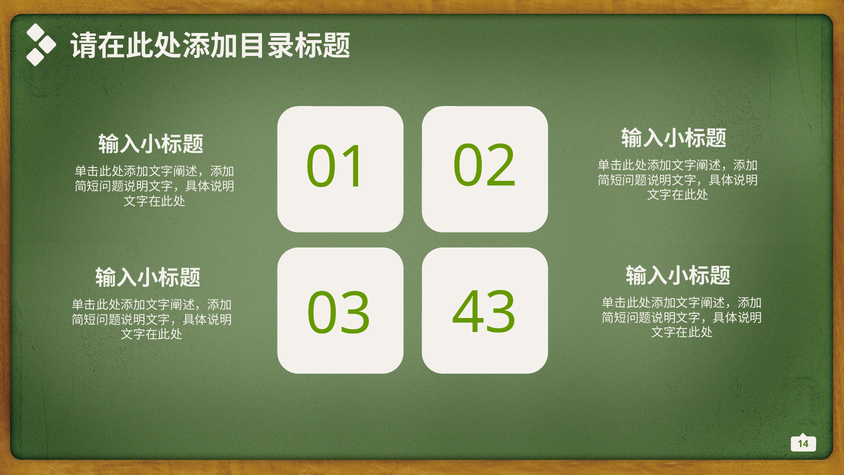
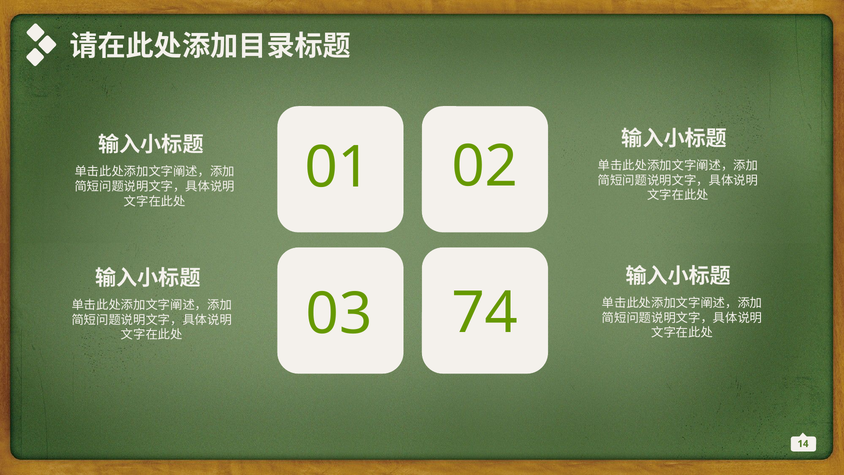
43: 43 -> 74
